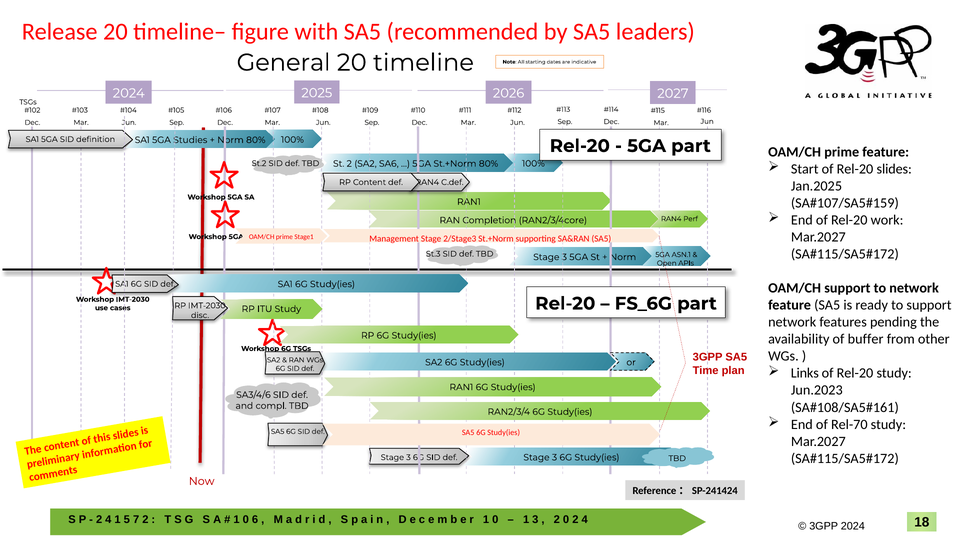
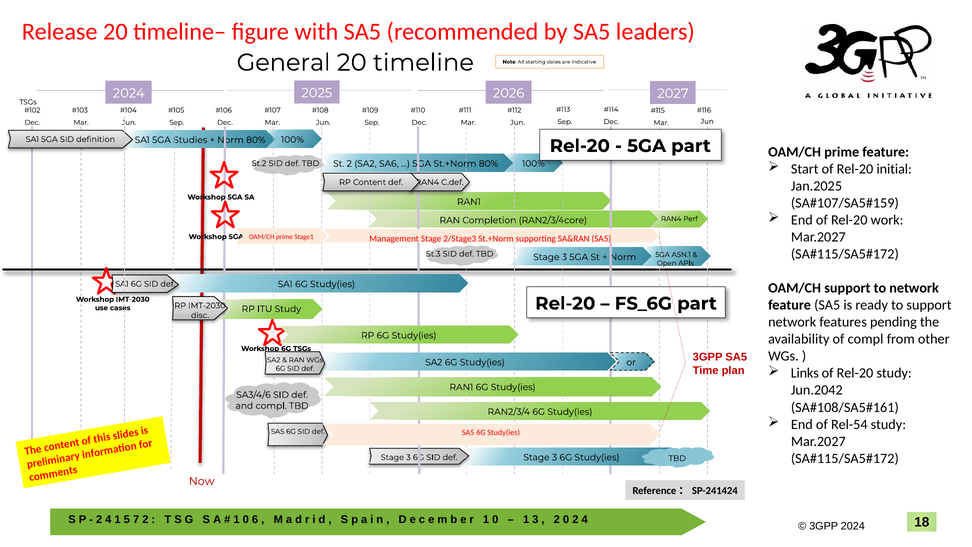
Rel-20 slides: slides -> initial
of buffer: buffer -> compl
Jun.2023: Jun.2023 -> Jun.2042
Rel-70: Rel-70 -> Rel-54
